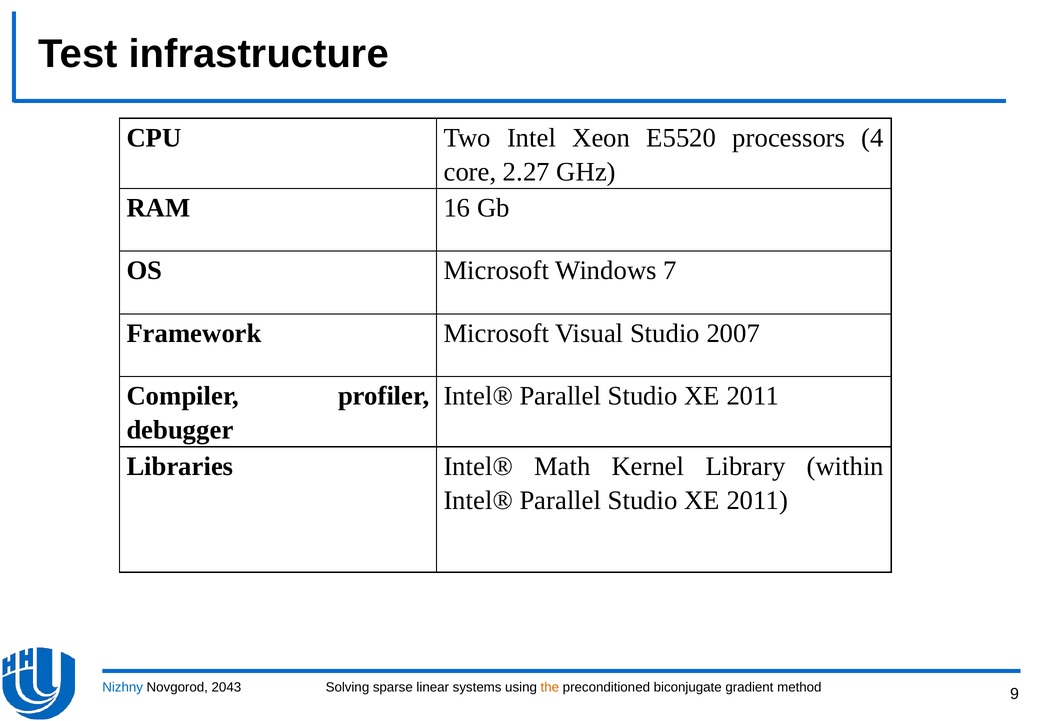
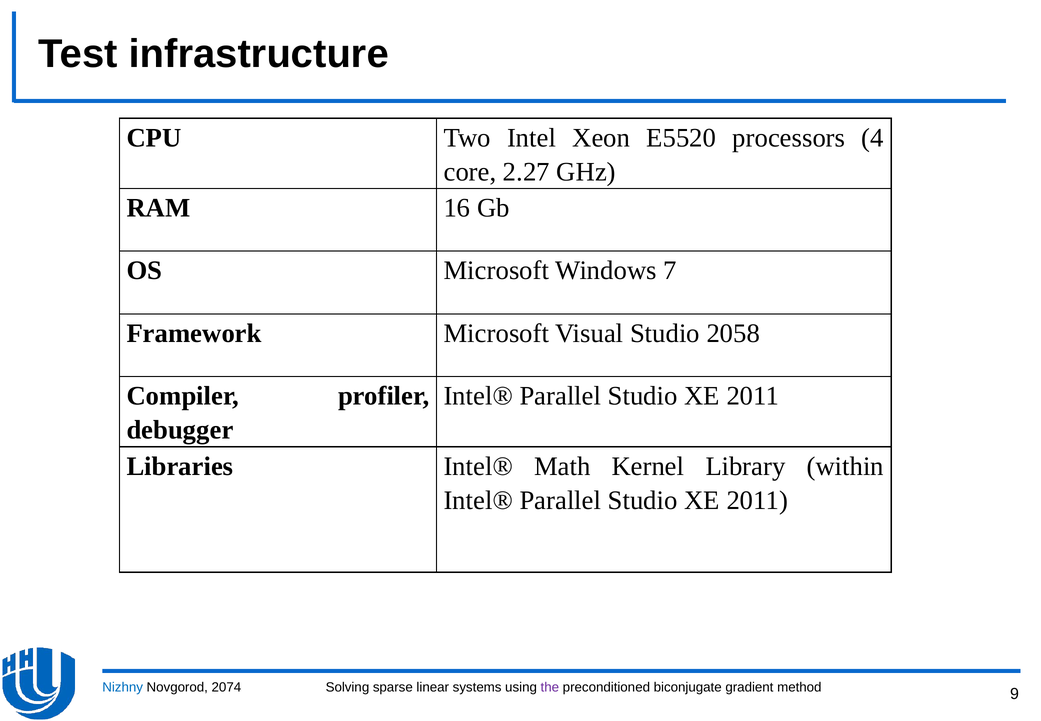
2007: 2007 -> 2058
2043: 2043 -> 2074
the colour: orange -> purple
